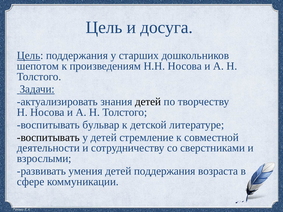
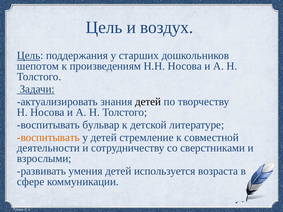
досуга: досуга -> воздух
воспитывать at (48, 138) colour: black -> orange
детей поддержания: поддержания -> используется
